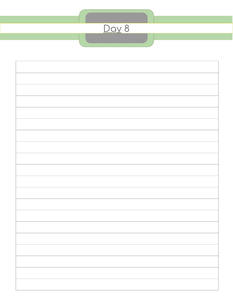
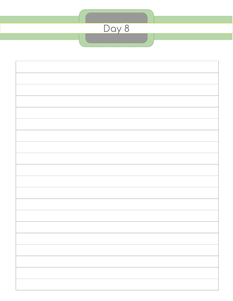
Day underline: present -> none
